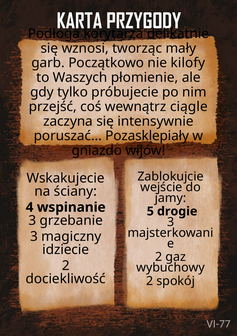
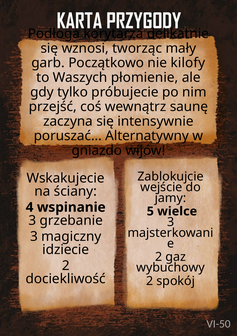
ciągle: ciągle -> saunę
Pozasklepiały: Pozasklepiały -> Alternatywny
drogie: drogie -> wielce
VI-77: VI-77 -> VI-50
